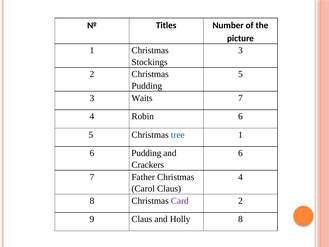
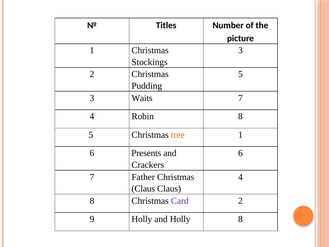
Robin 6: 6 -> 8
tree colour: blue -> orange
6 Pudding: Pudding -> Presents
Carol at (143, 188): Carol -> Claus
9 Claus: Claus -> Holly
